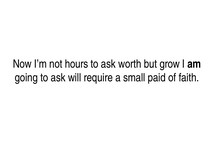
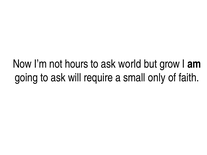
worth: worth -> world
paid: paid -> only
